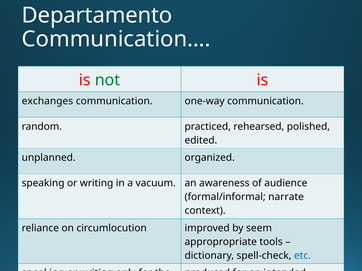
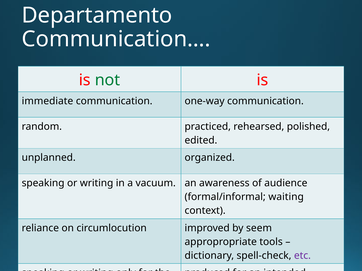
exchanges: exchanges -> immediate
narrate: narrate -> waiting
etc colour: blue -> purple
